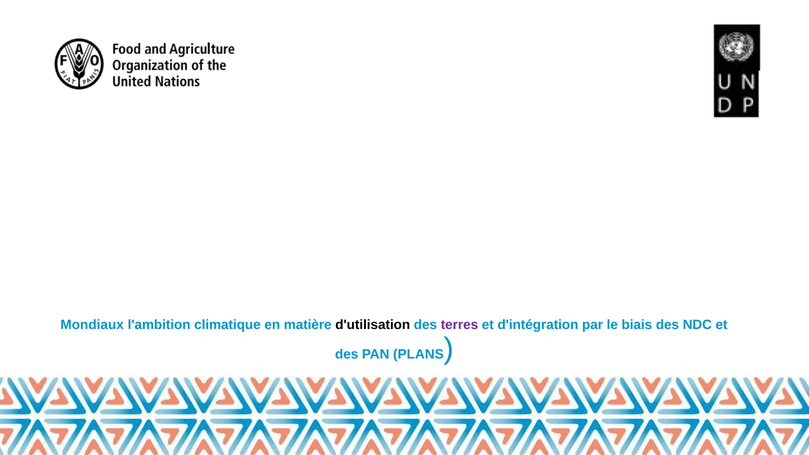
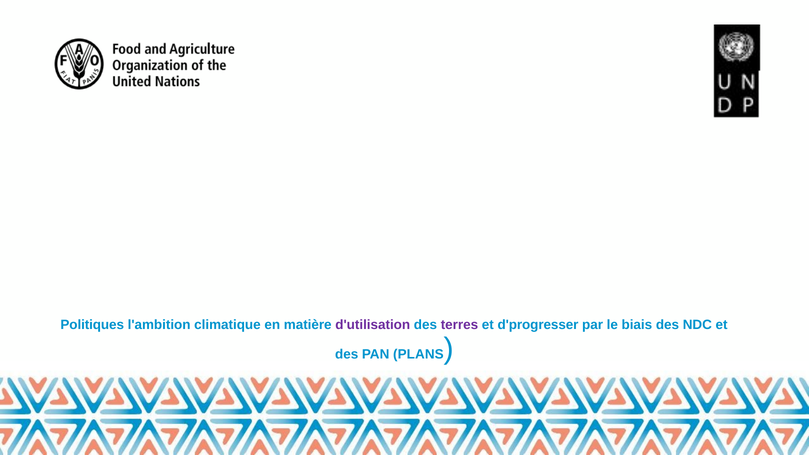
Mondiaux: Mondiaux -> Politiques
d'utilisation colour: black -> purple
d'intégration: d'intégration -> d'progresser
